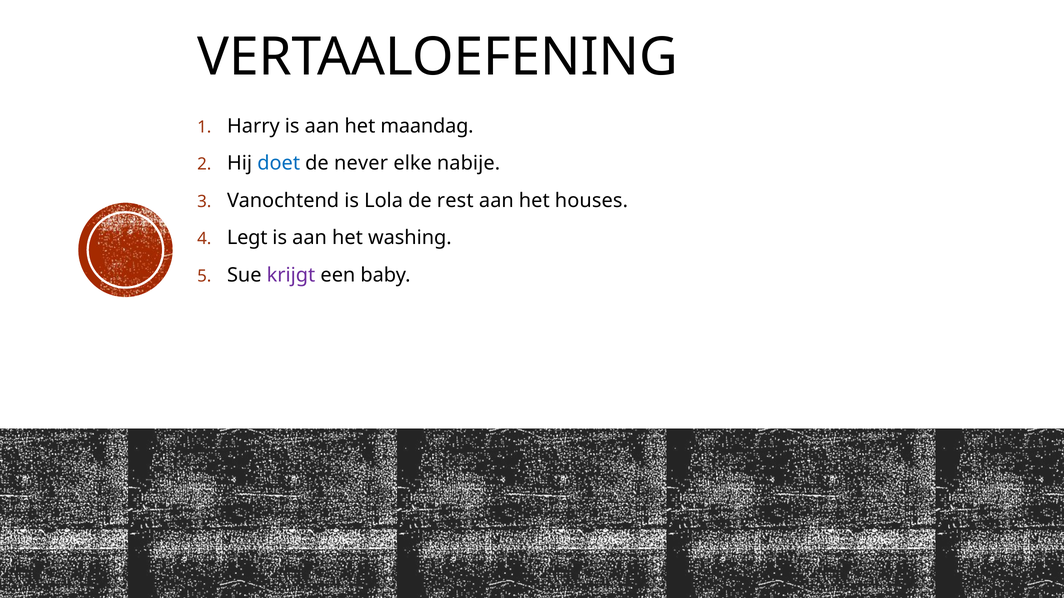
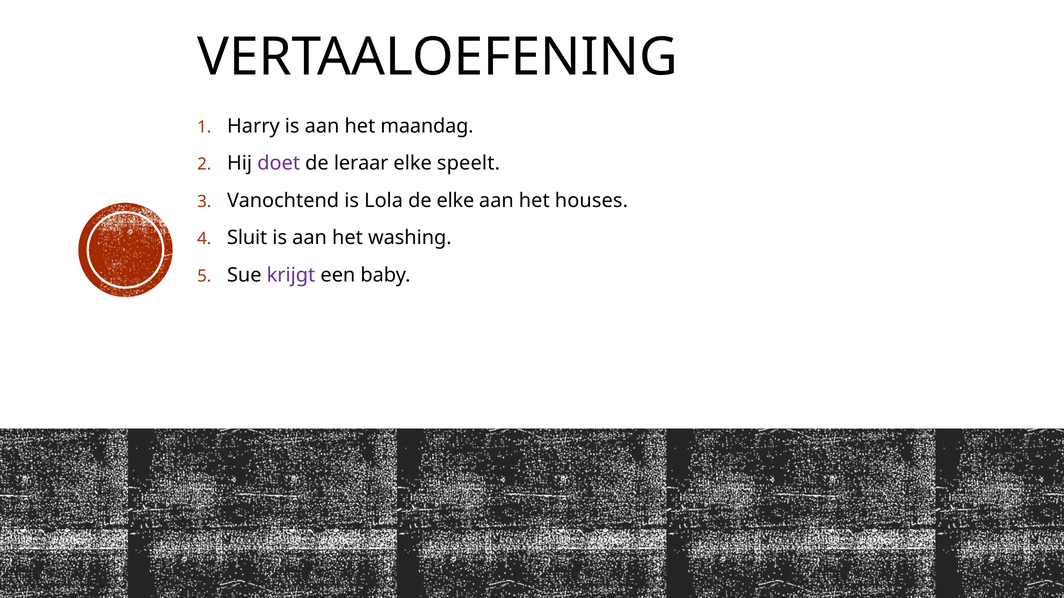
doet colour: blue -> purple
never: never -> leraar
nabije: nabije -> speelt
de rest: rest -> elke
Legt: Legt -> Sluit
